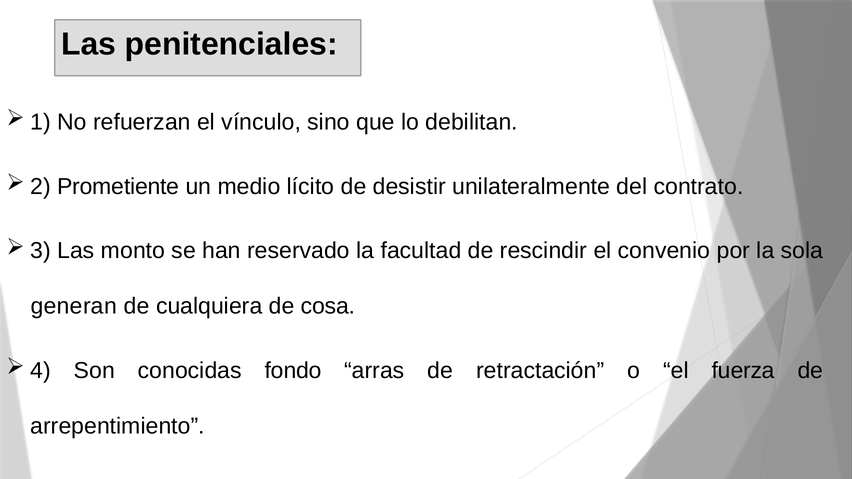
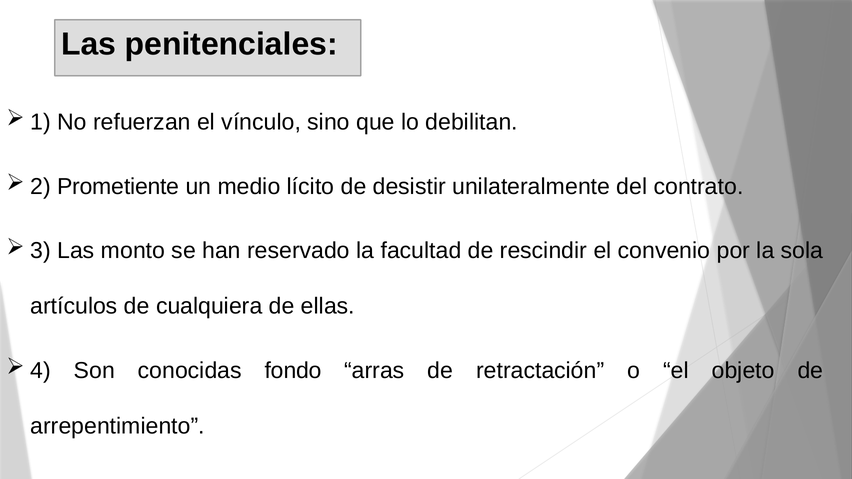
generan: generan -> artículos
cosa: cosa -> ellas
fuerza: fuerza -> objeto
